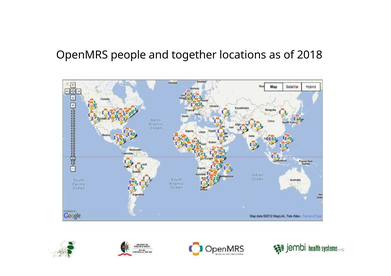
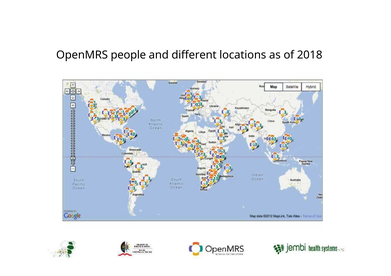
together: together -> different
